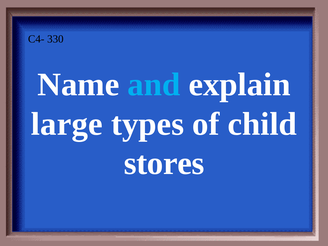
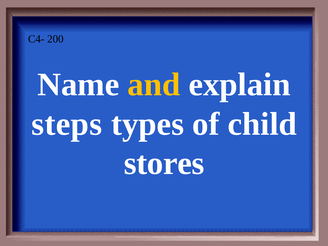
330: 330 -> 200
and colour: light blue -> yellow
large: large -> steps
